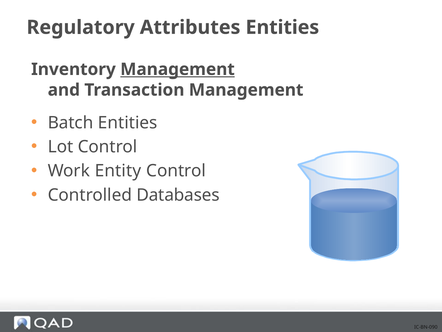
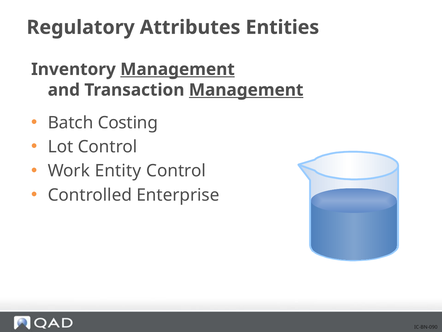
Management at (246, 90) underline: none -> present
Batch Entities: Entities -> Costing
Databases: Databases -> Enterprise
